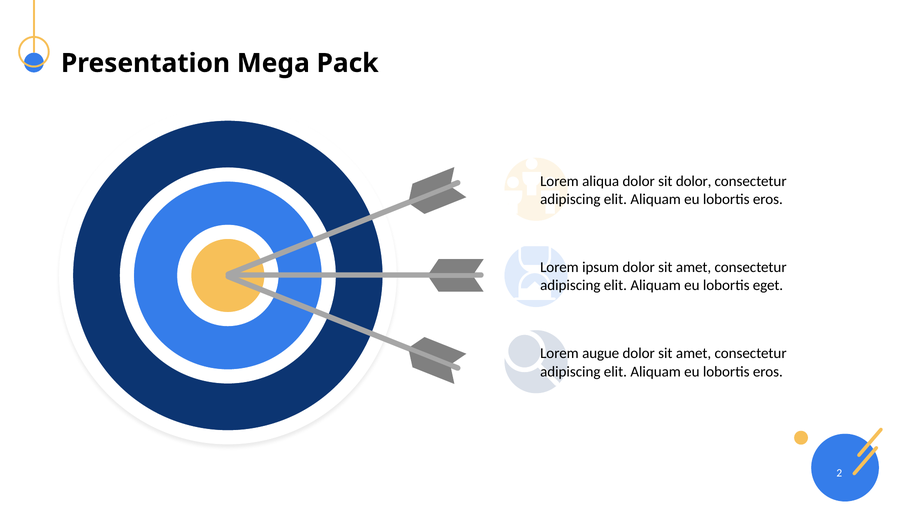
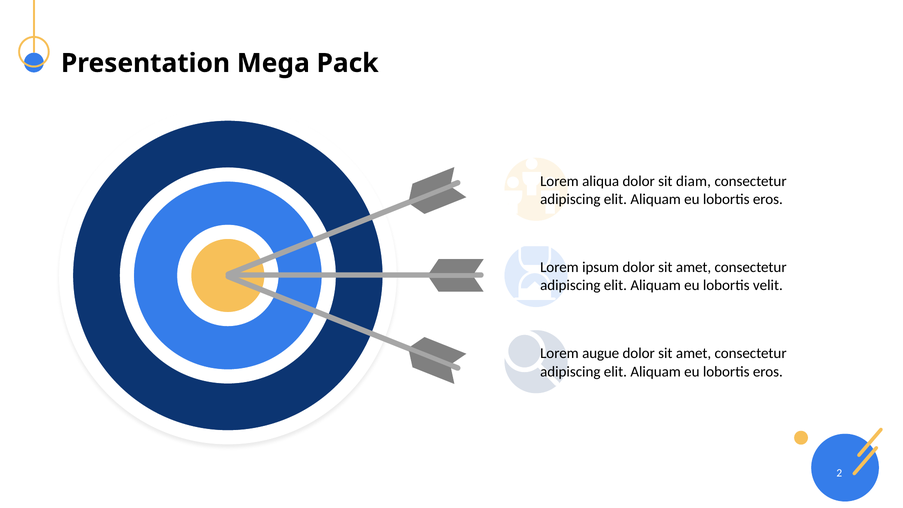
sit dolor: dolor -> diam
eget: eget -> velit
